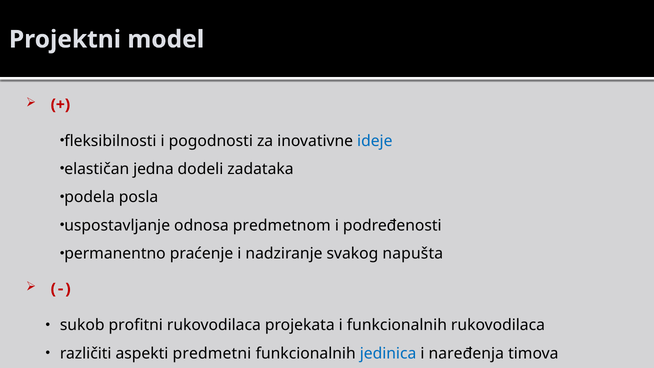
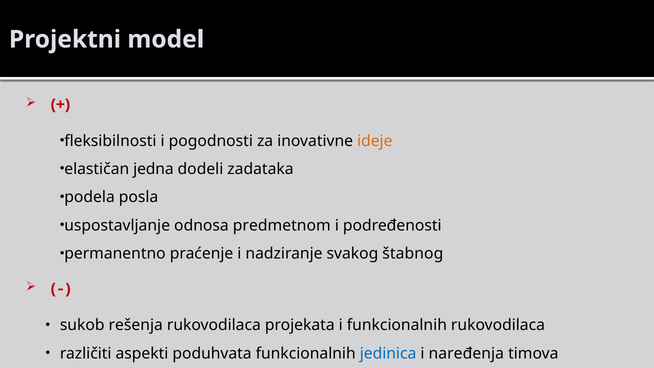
ideje colour: blue -> orange
napušta: napušta -> štabnog
profitni: profitni -> rešenja
predmetni: predmetni -> poduhvata
